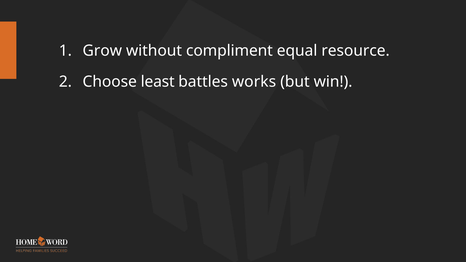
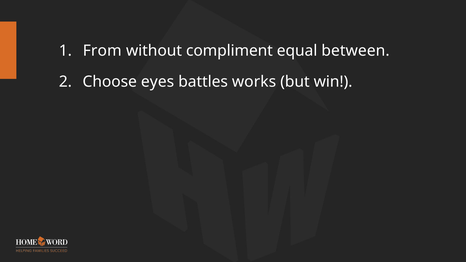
Grow: Grow -> From
resource: resource -> between
least: least -> eyes
